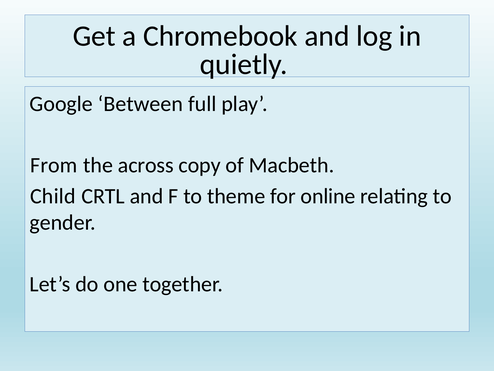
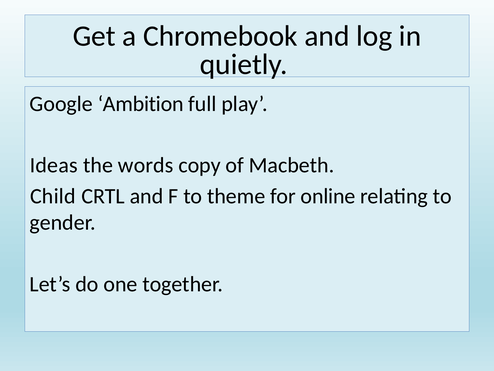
Between: Between -> Ambition
From: From -> Ideas
across: across -> words
